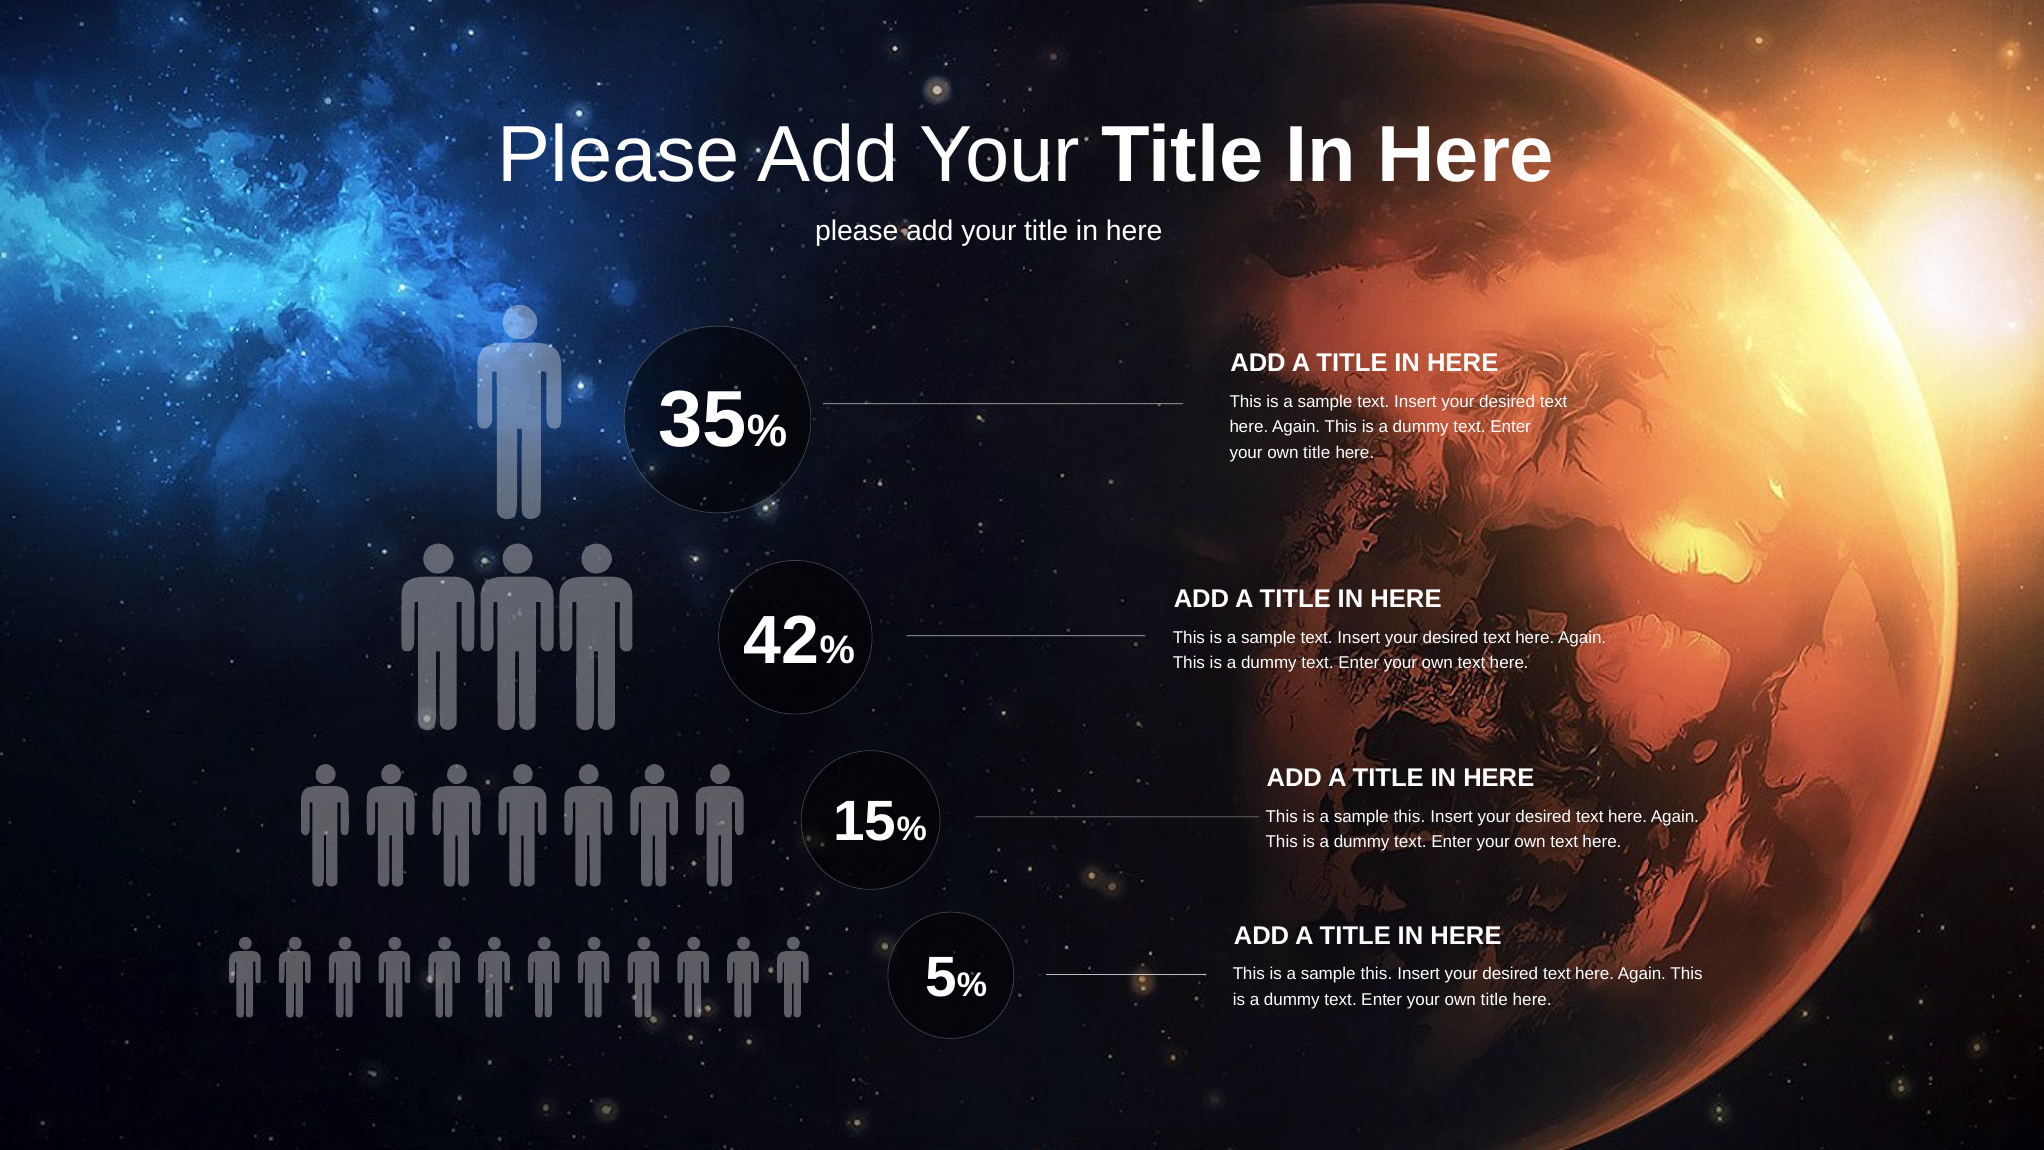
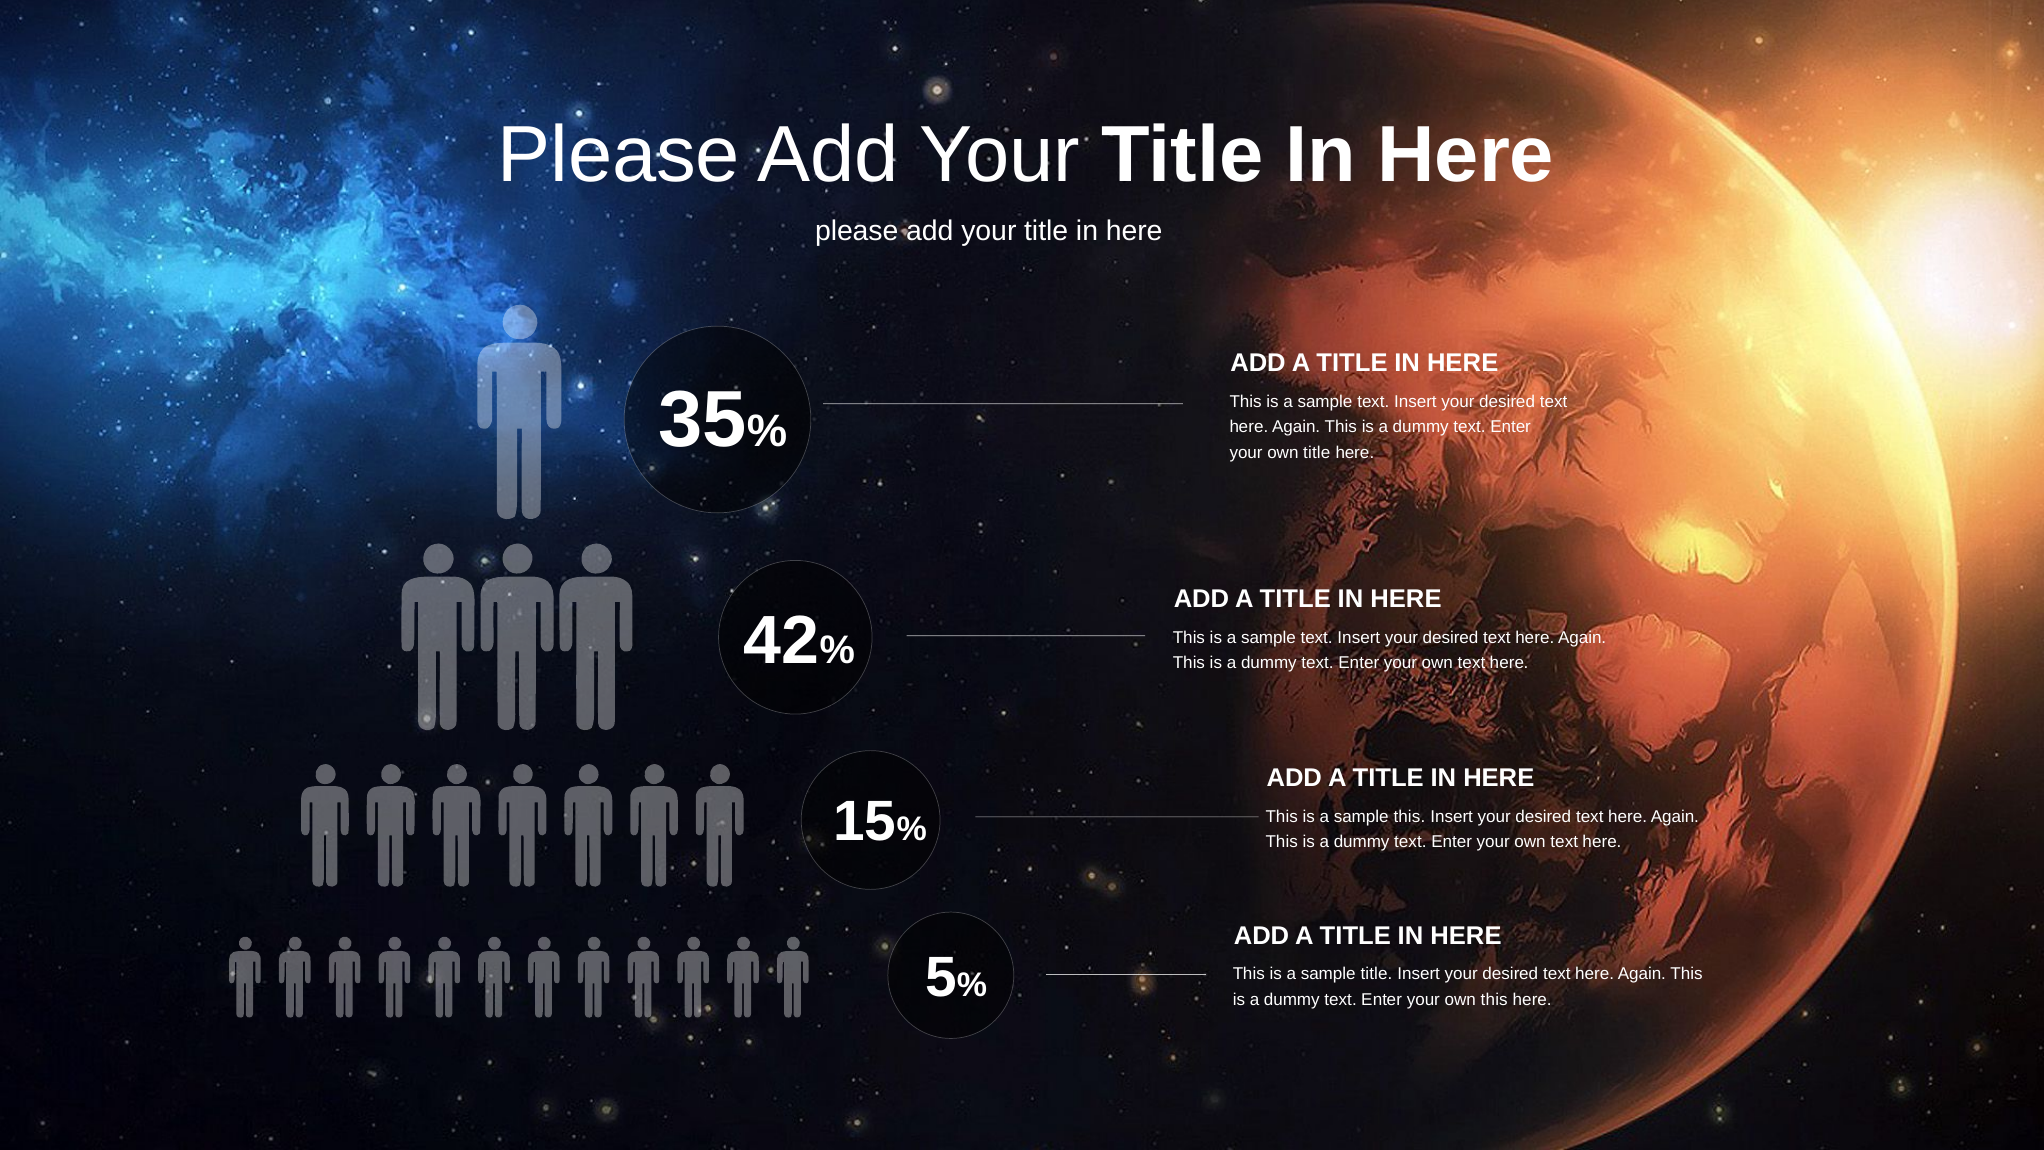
this at (1376, 974): this -> title
title at (1494, 1000): title -> this
